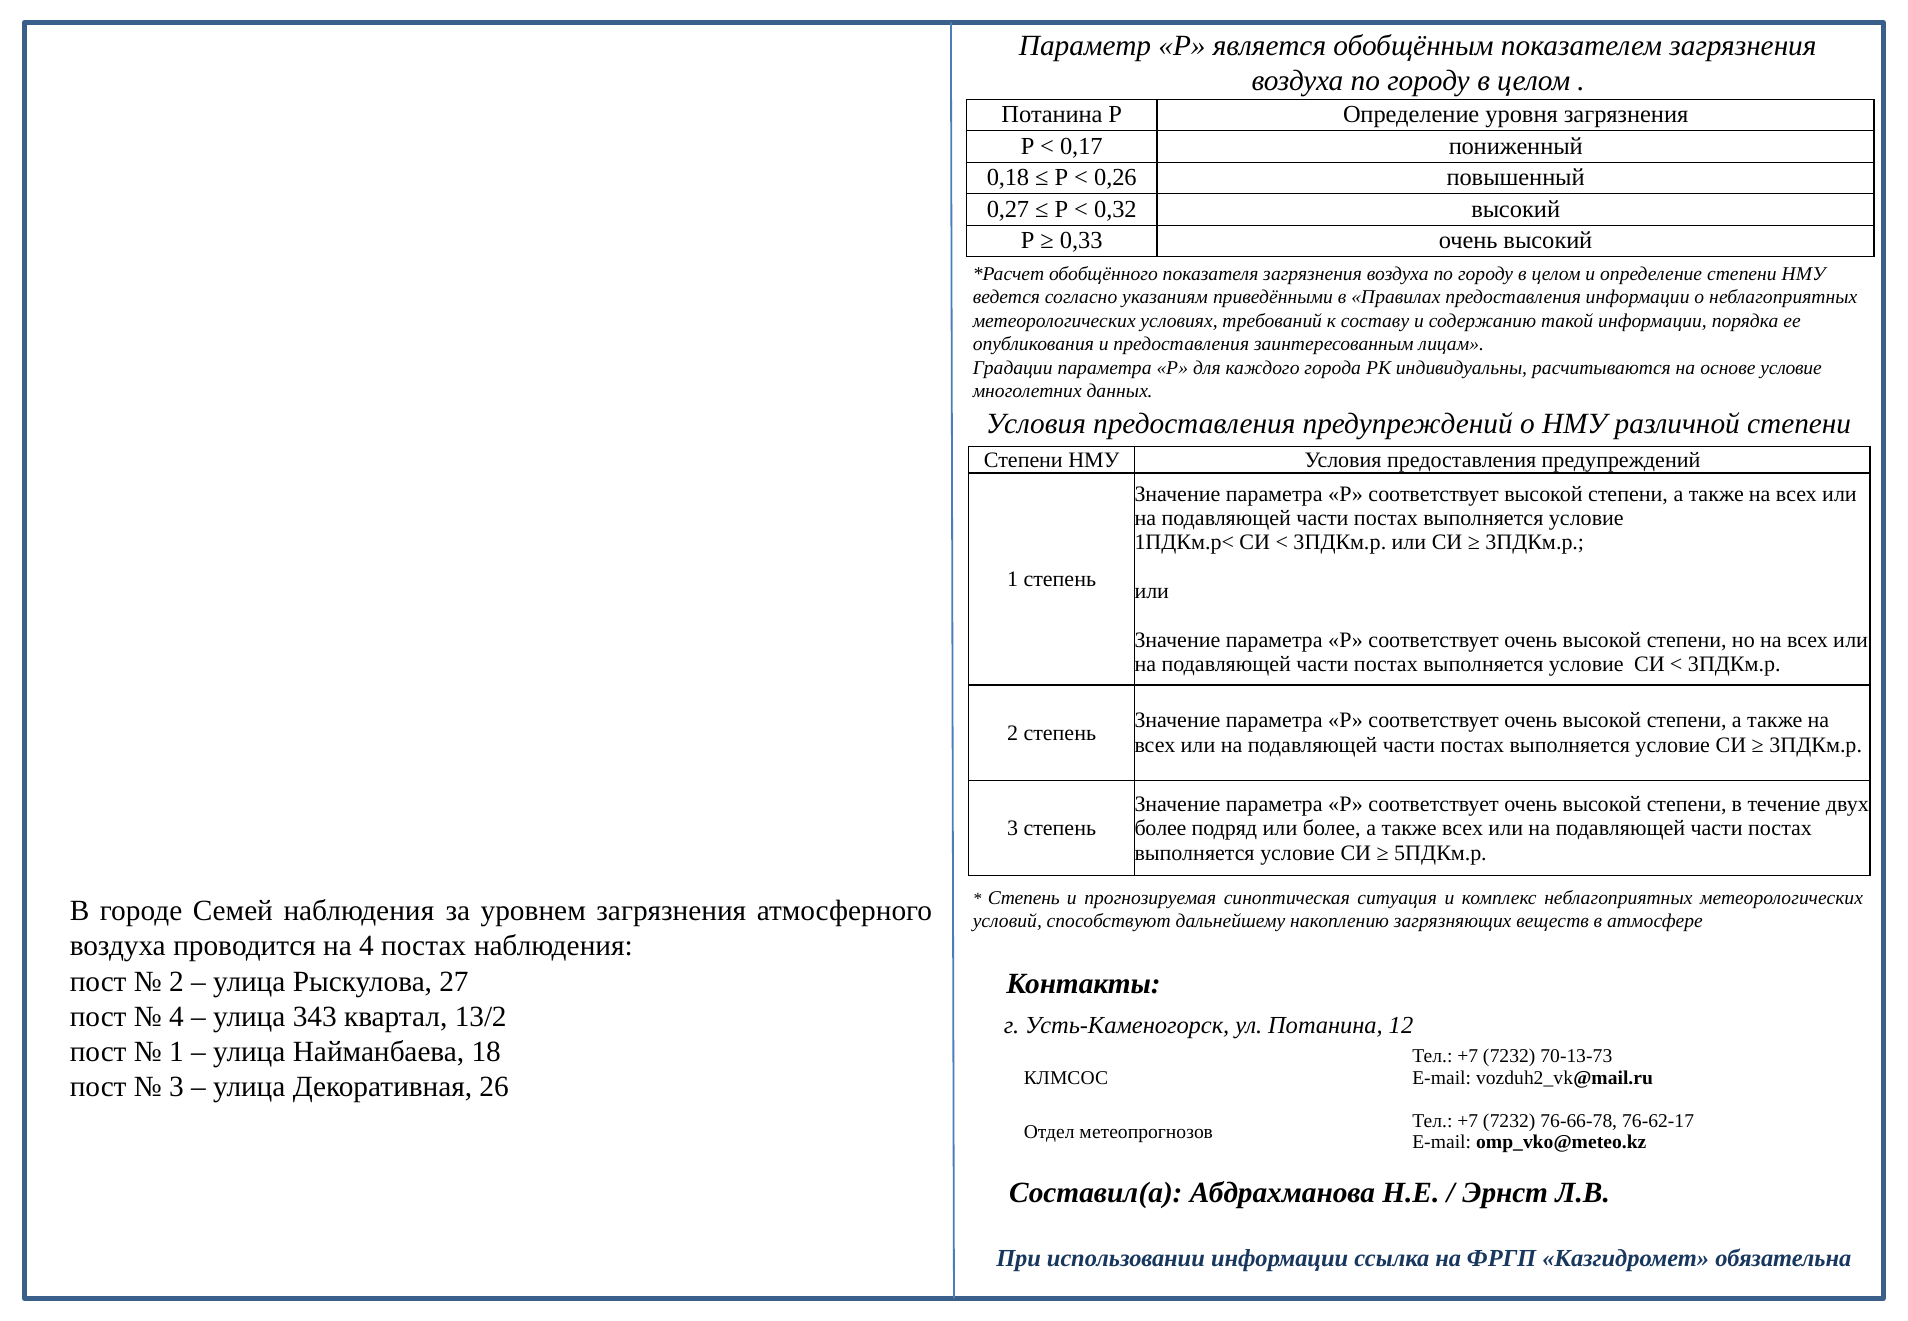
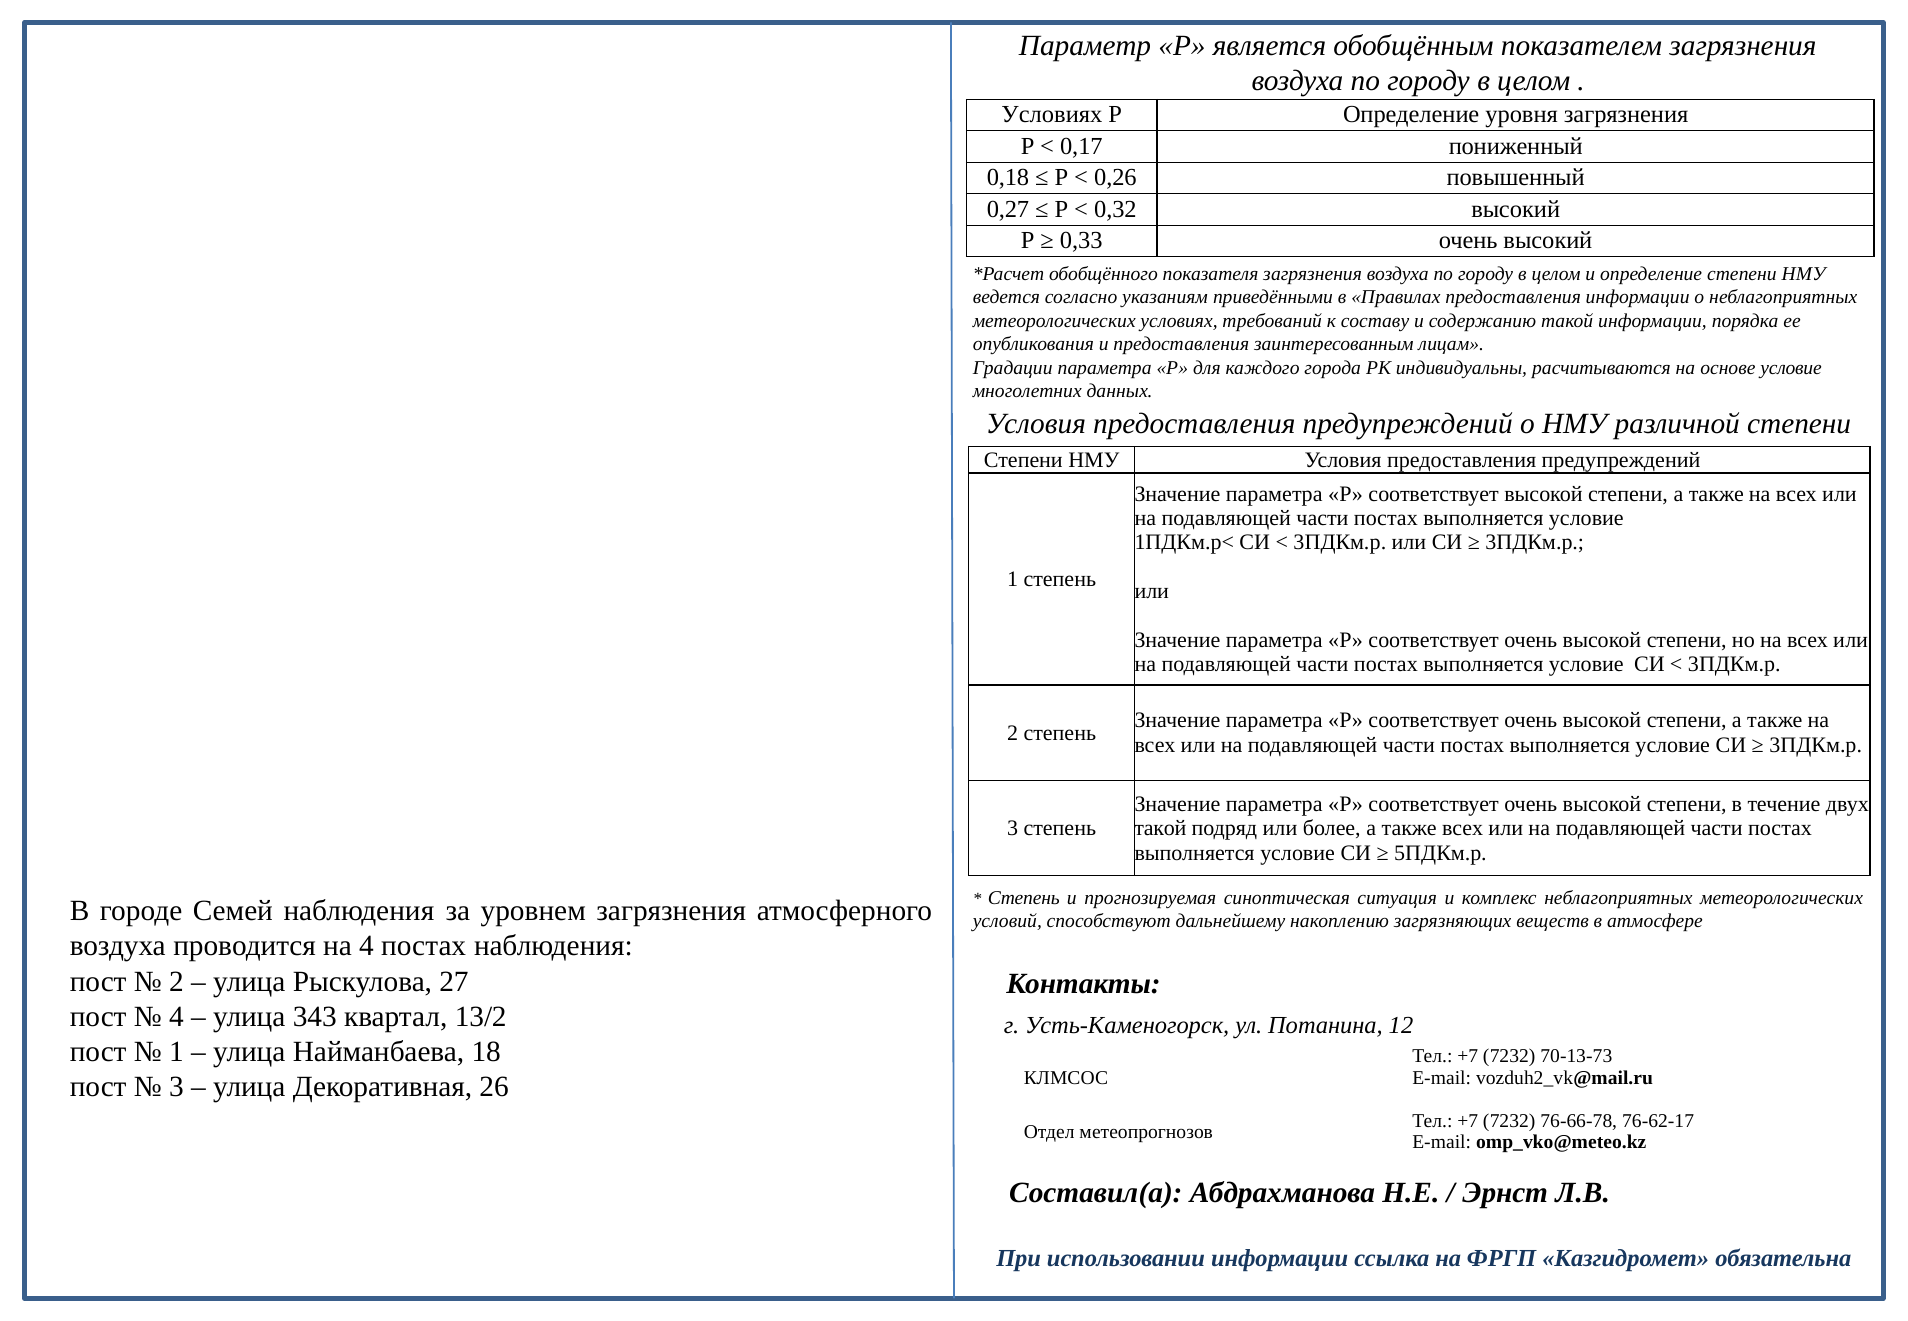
Потанина at (1052, 115): Потанина -> Условиях
более at (1160, 828): более -> такой
